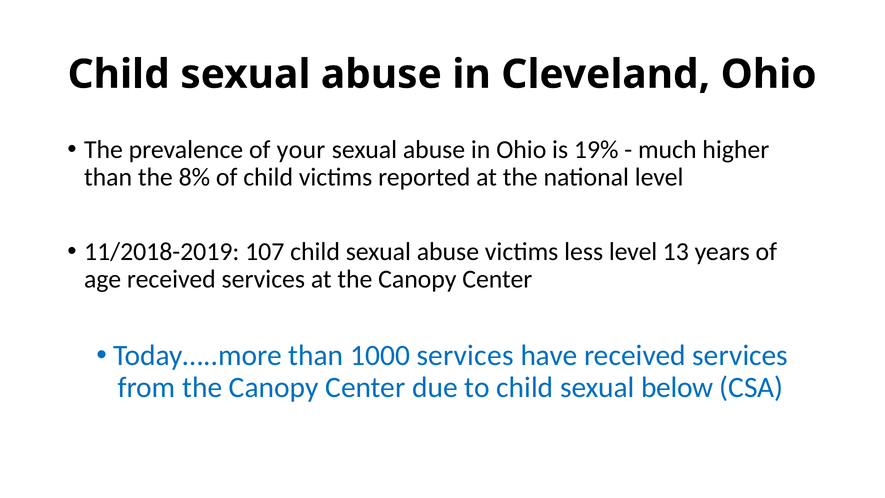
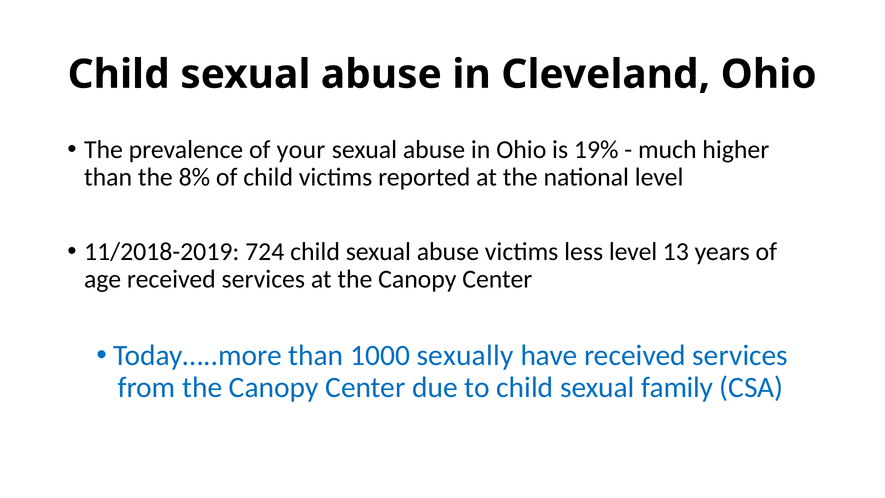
107: 107 -> 724
1000 services: services -> sexually
below: below -> family
